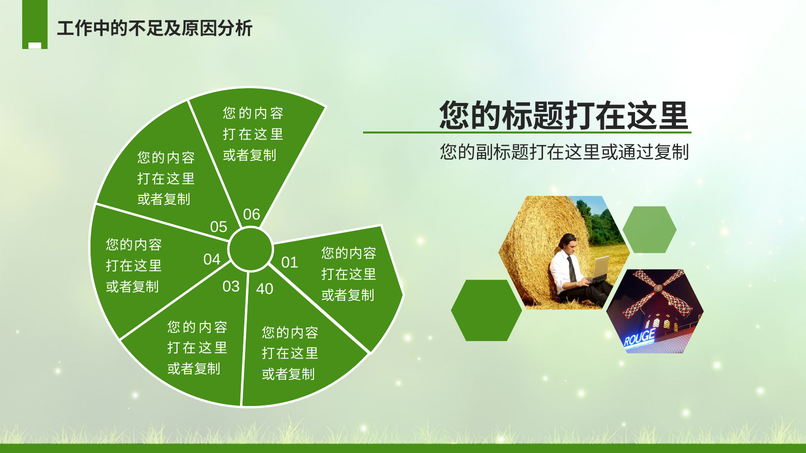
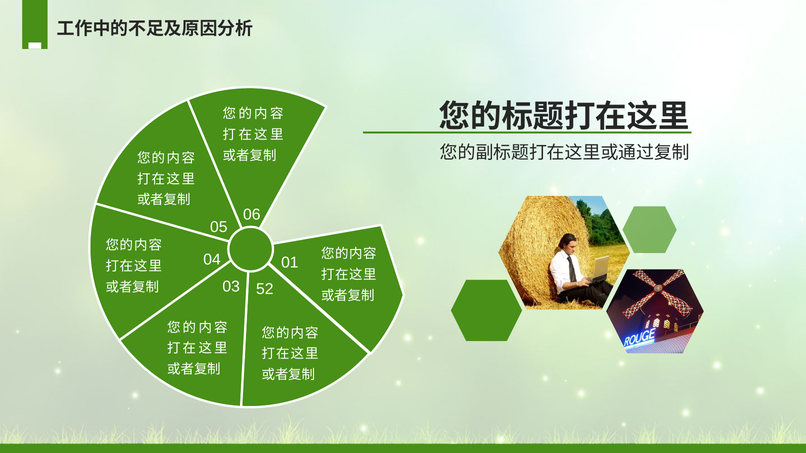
40: 40 -> 52
